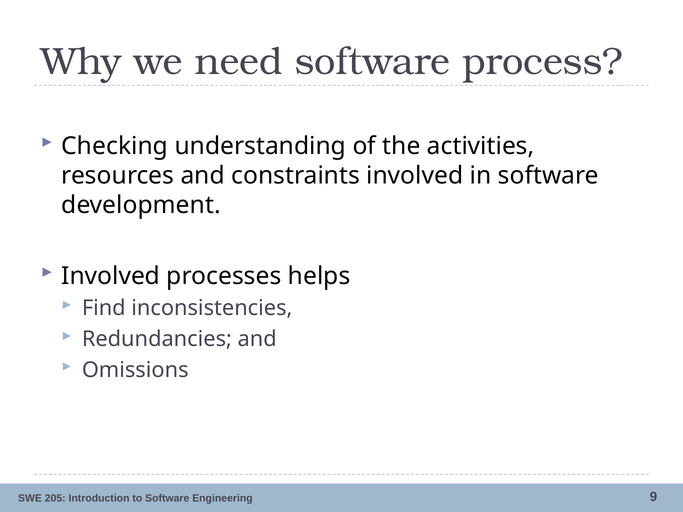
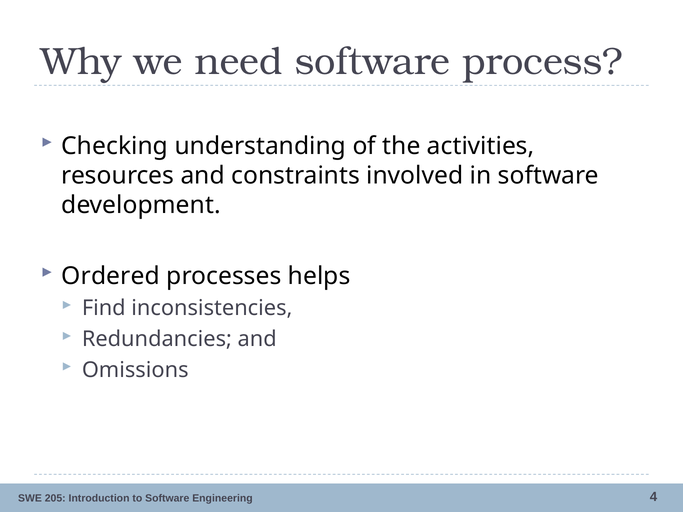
Involved at (111, 276): Involved -> Ordered
9: 9 -> 4
